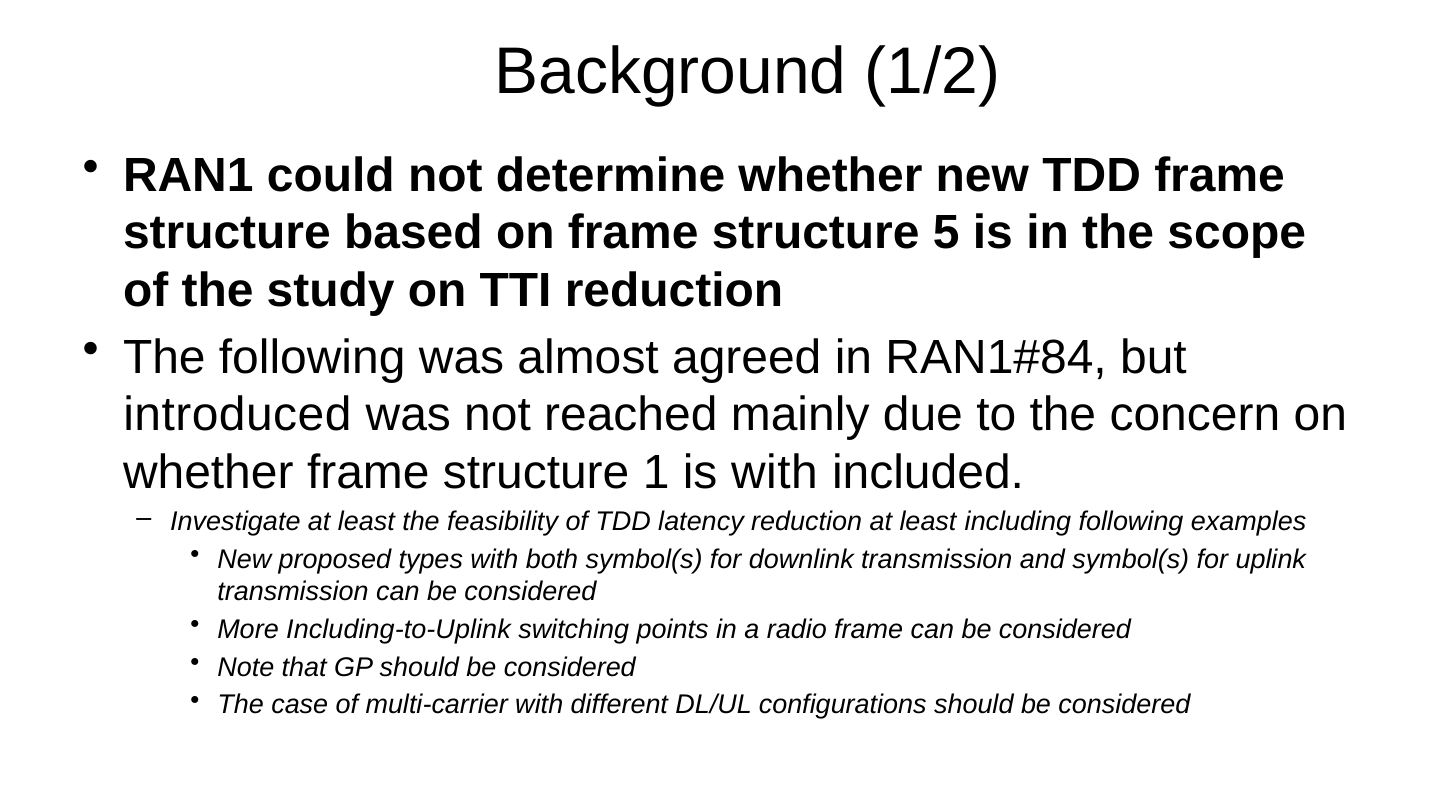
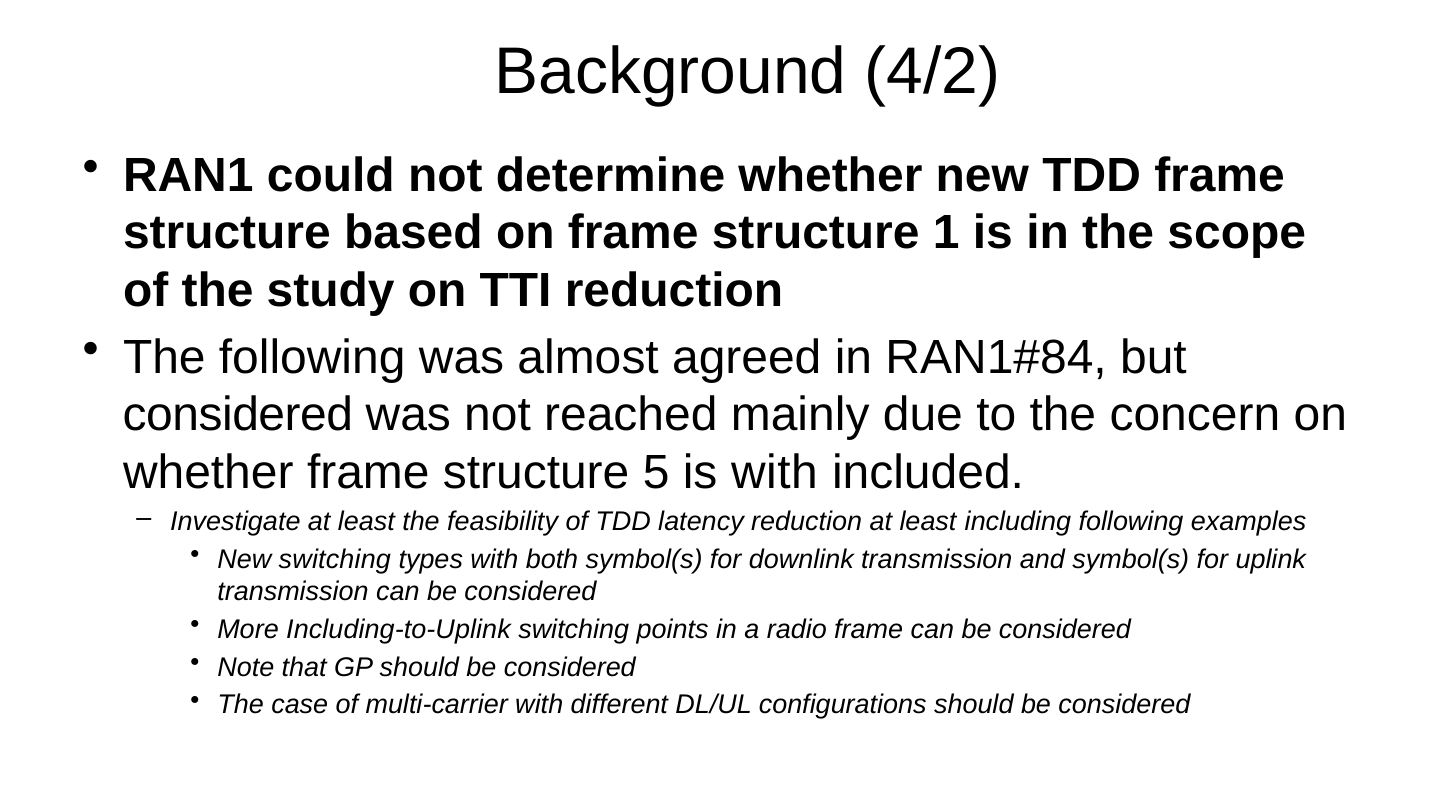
1/2: 1/2 -> 4/2
5: 5 -> 1
introduced at (237, 415): introduced -> considered
1: 1 -> 5
New proposed: proposed -> switching
